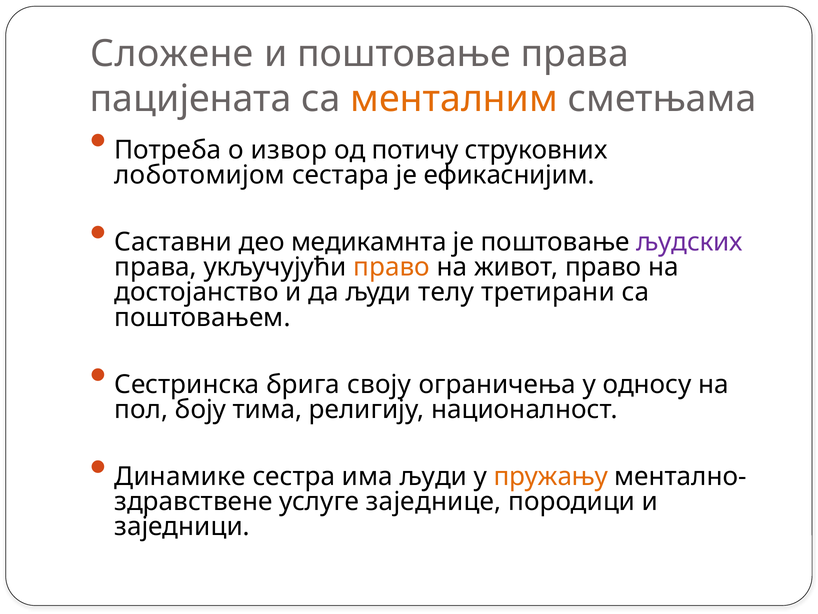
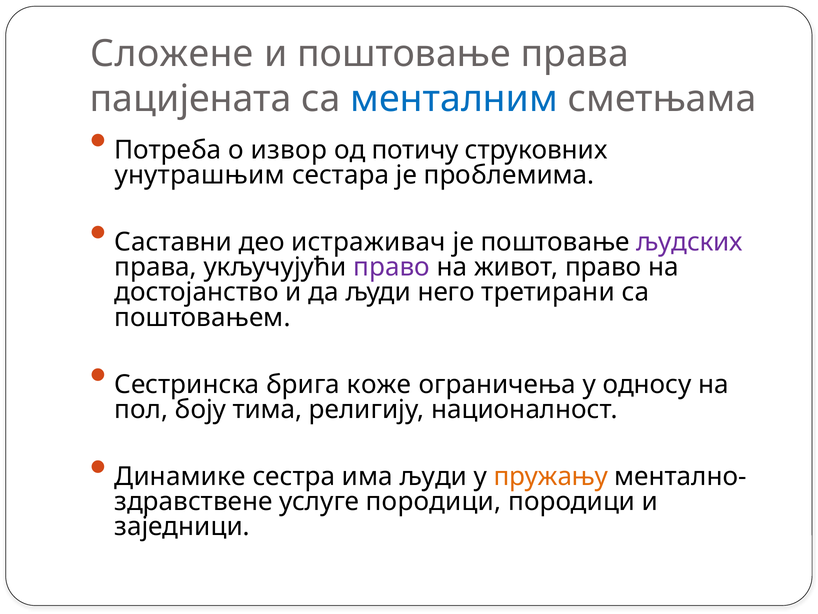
менталним colour: orange -> blue
лоботомијом: лоботомијом -> унутрашњим
ефикаснијим: ефикаснијим -> проблемима
медикамнта: медикамнта -> истраживач
право at (392, 267) colour: orange -> purple
телу: телу -> него
своју: своју -> коже
услуге заједнице: заједнице -> породици
